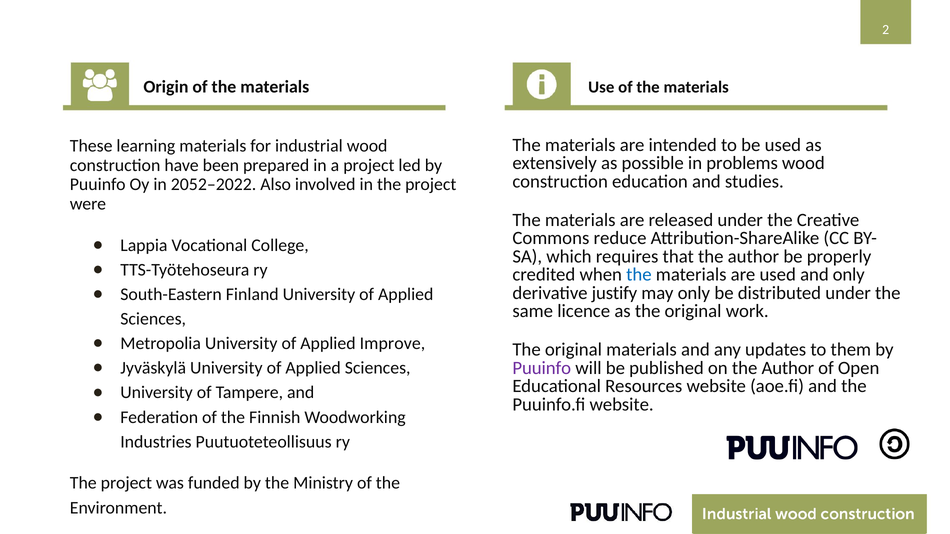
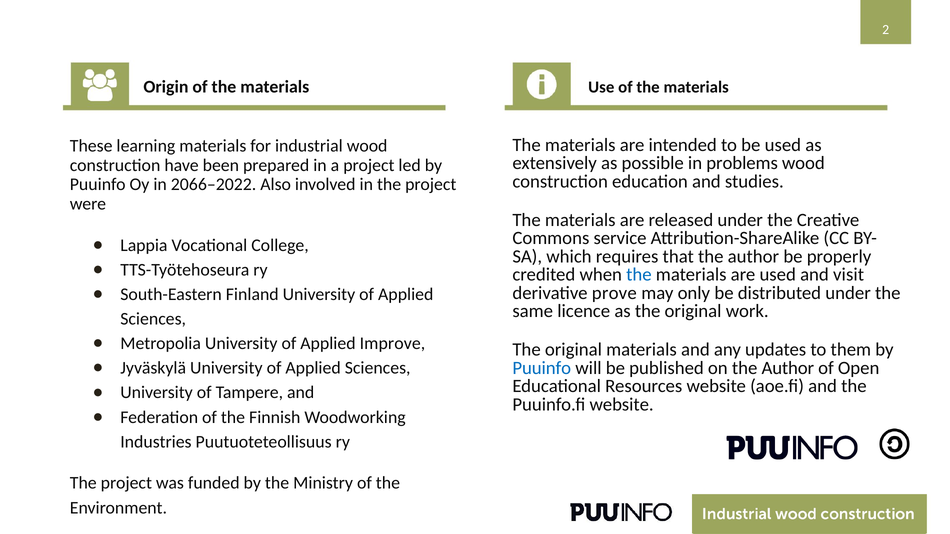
2052–2022: 2052–2022 -> 2066–2022
reduce: reduce -> service
and only: only -> visit
justify: justify -> prove
Puuinfo at (542, 368) colour: purple -> blue
